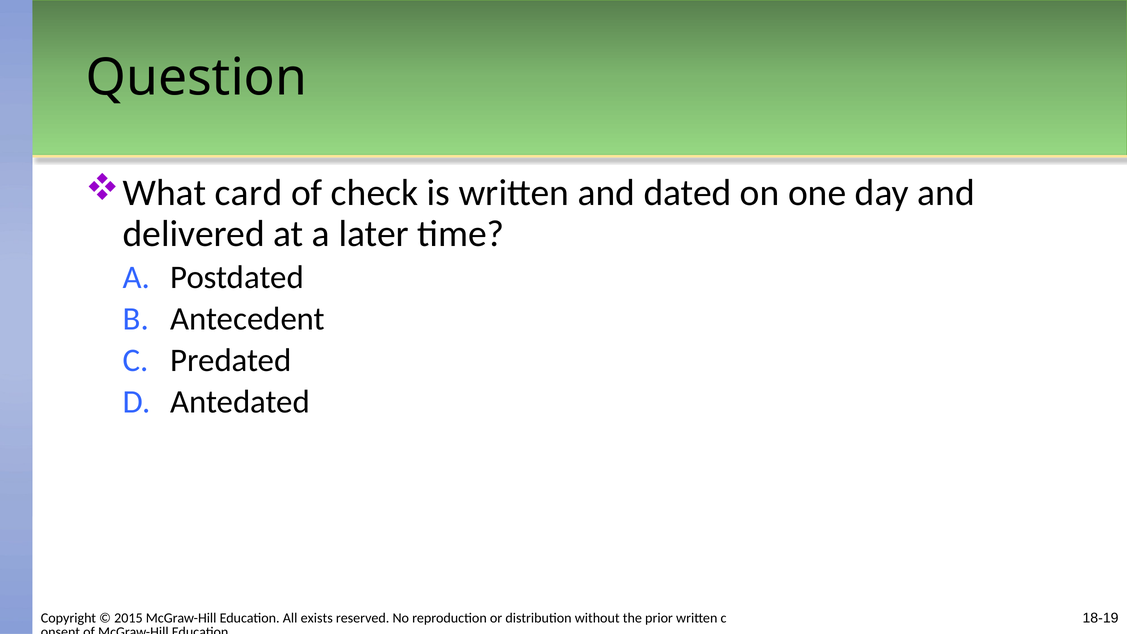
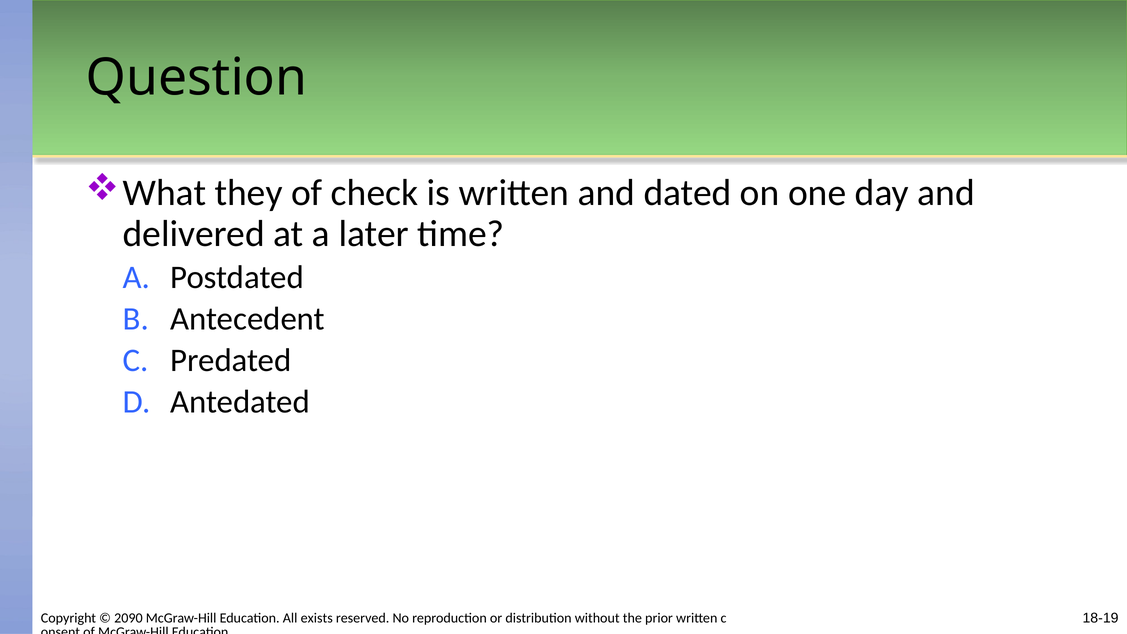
card: card -> they
2015: 2015 -> 2090
